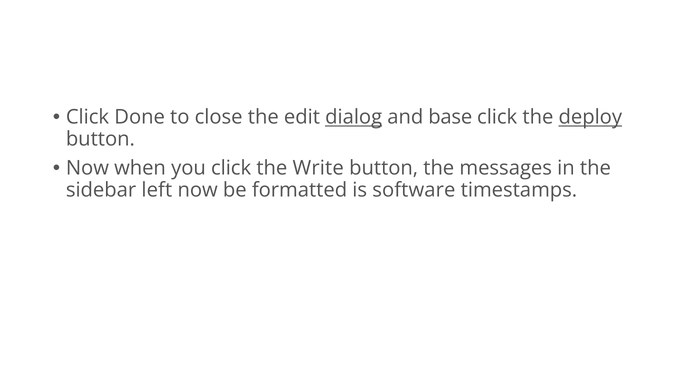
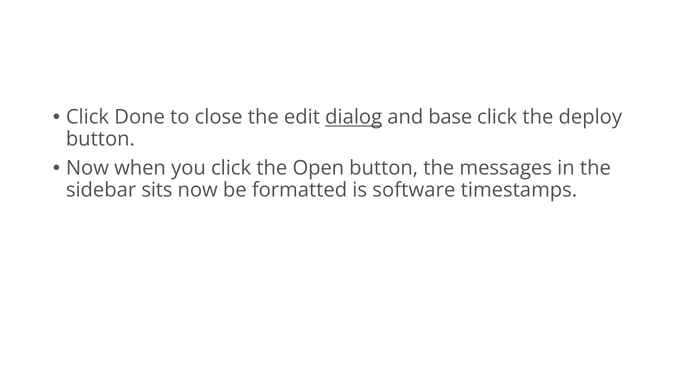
deploy underline: present -> none
Write: Write -> Open
left: left -> sits
